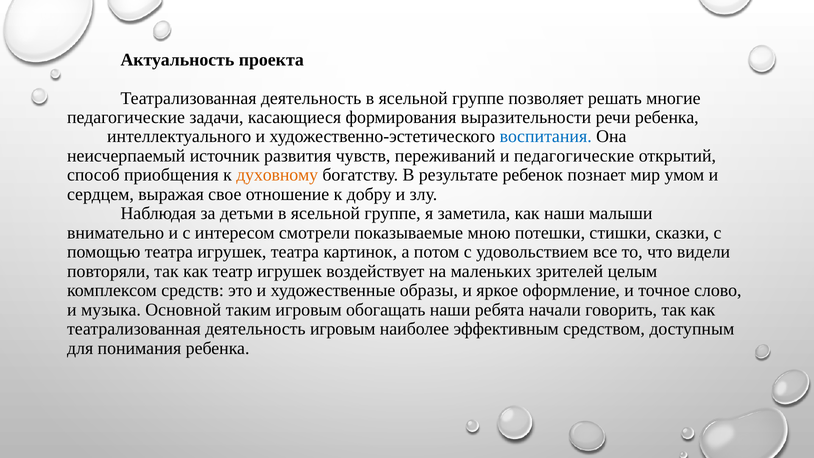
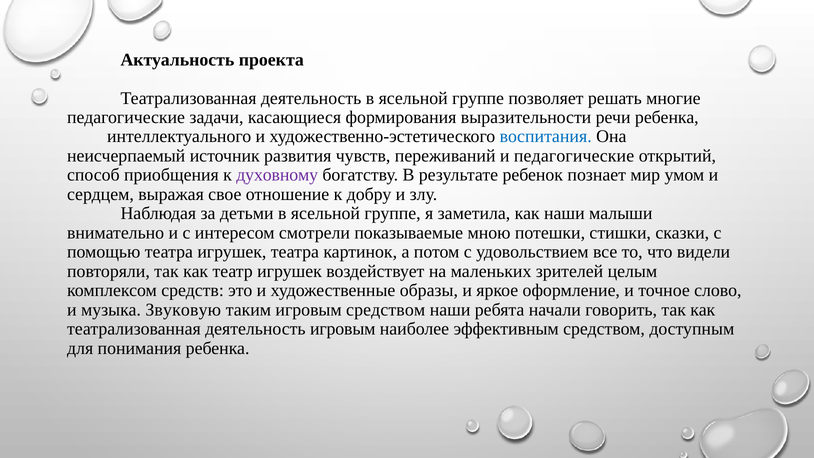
духовному colour: orange -> purple
Основной: Основной -> Звуковую
игровым обогащать: обогащать -> средством
